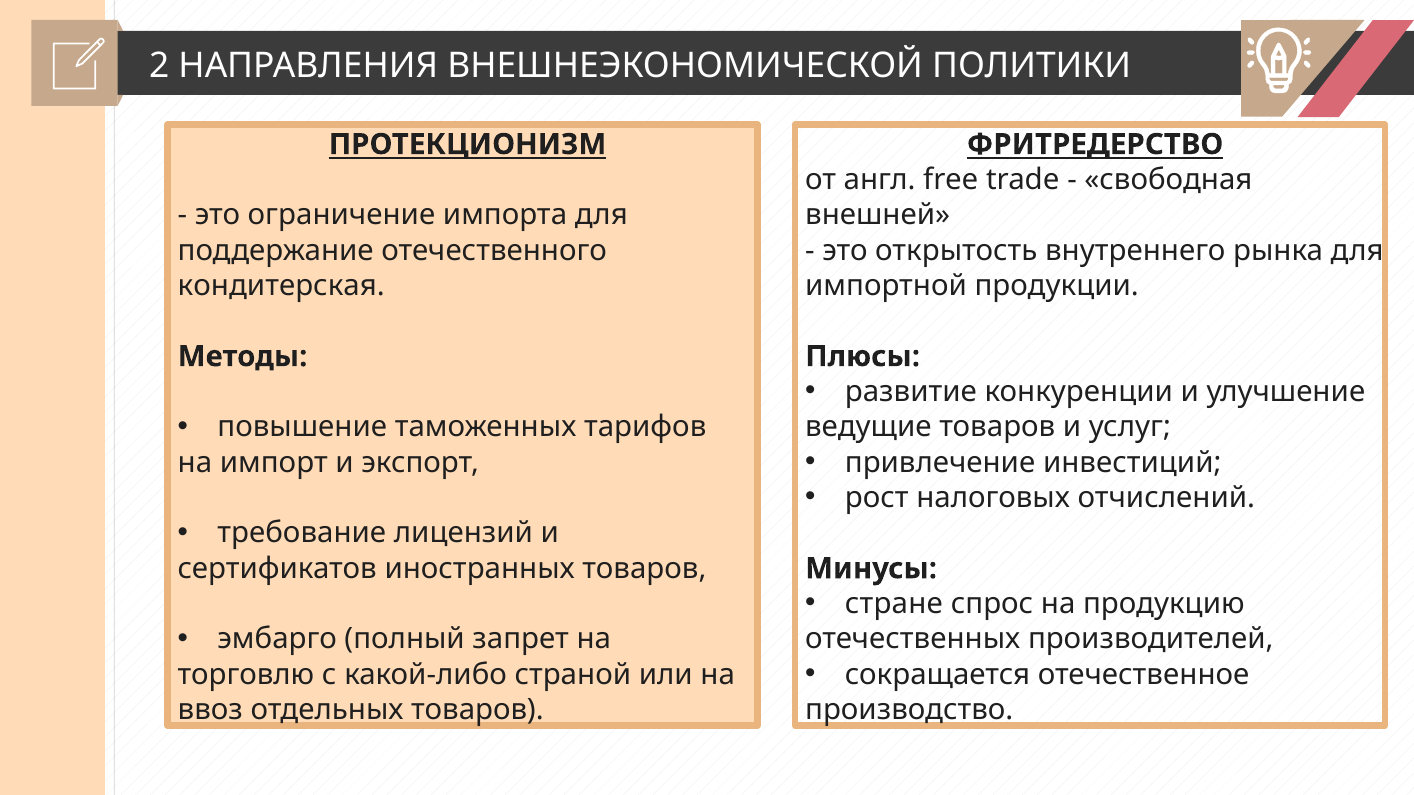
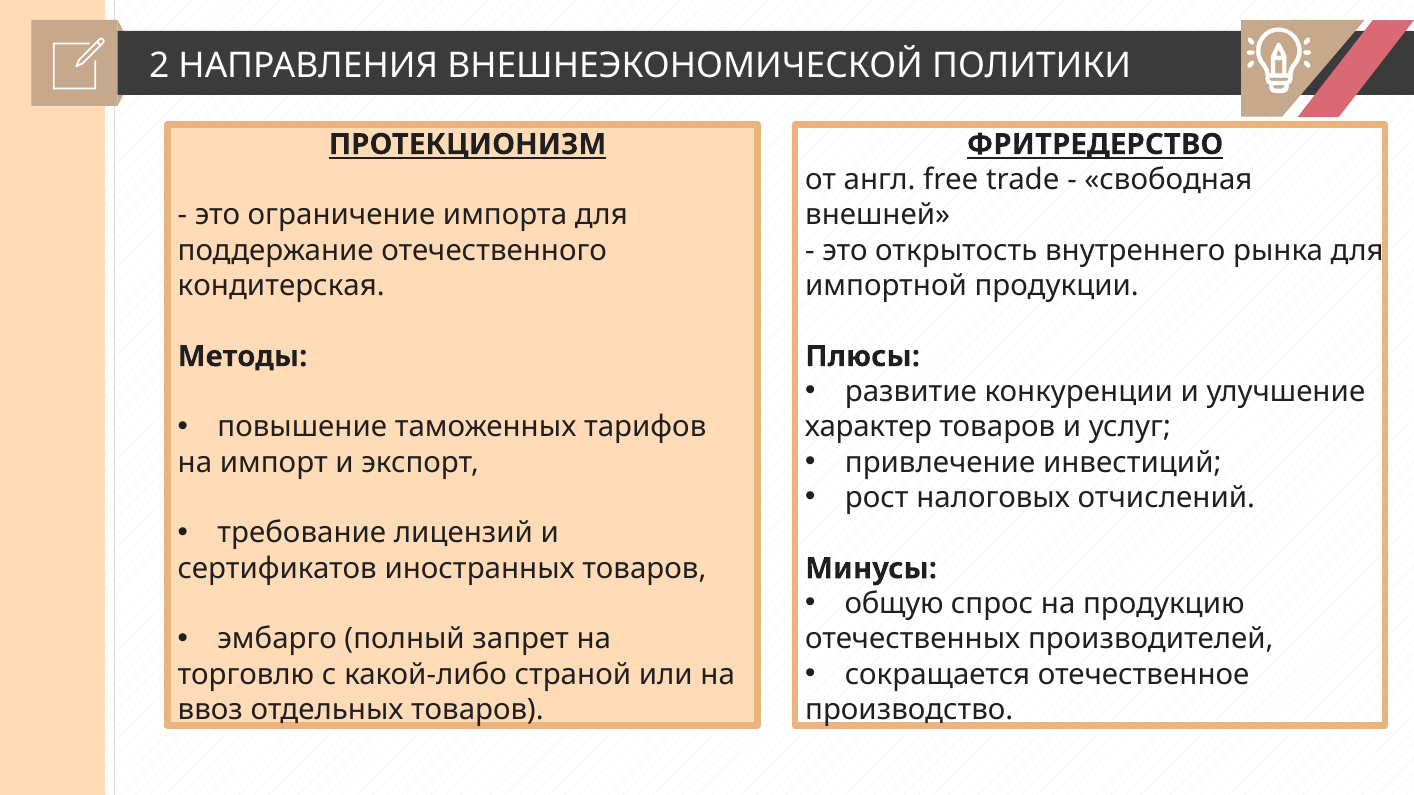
ведущие: ведущие -> характер
стране: стране -> общую
